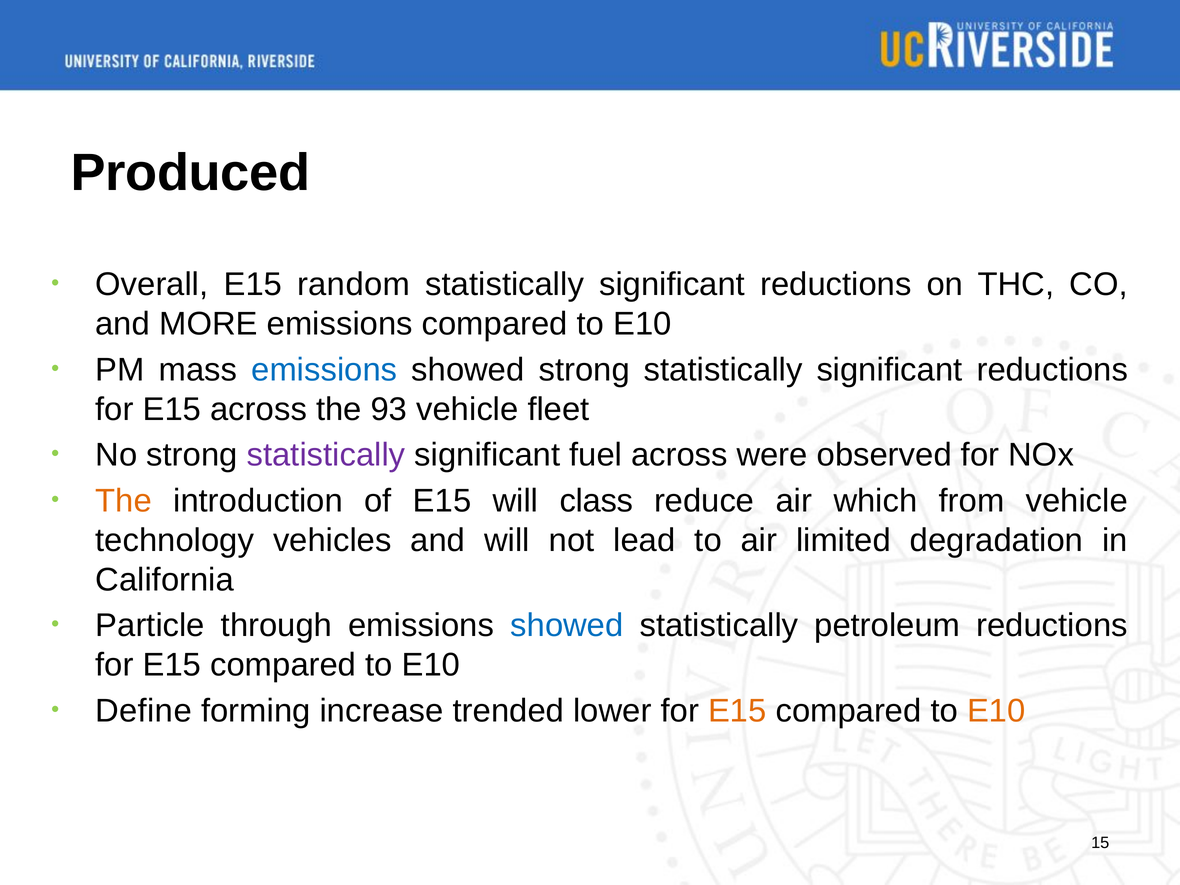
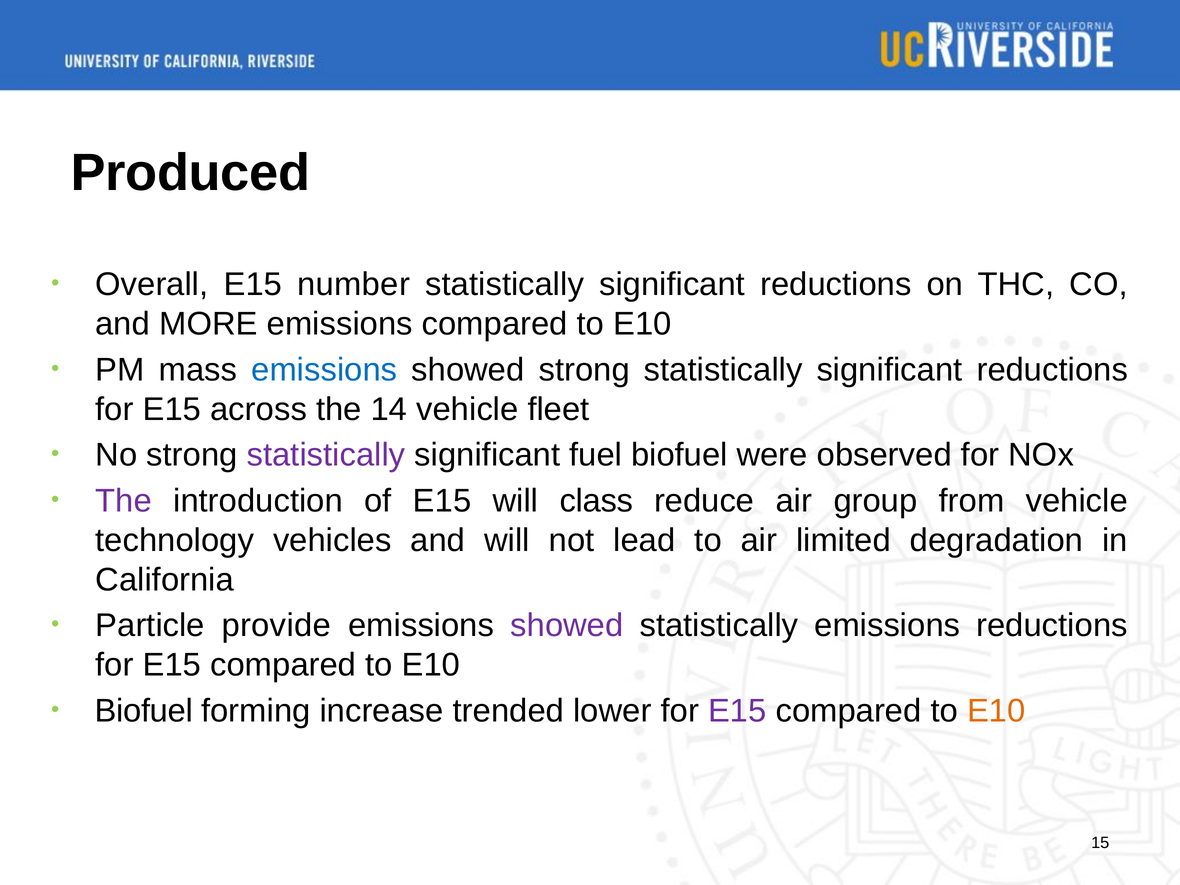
random: random -> number
93: 93 -> 14
fuel across: across -> biofuel
The at (124, 501) colour: orange -> purple
which: which -> group
through: through -> provide
showed at (567, 626) colour: blue -> purple
statistically petroleum: petroleum -> emissions
Define at (144, 711): Define -> Biofuel
E15 at (737, 711) colour: orange -> purple
